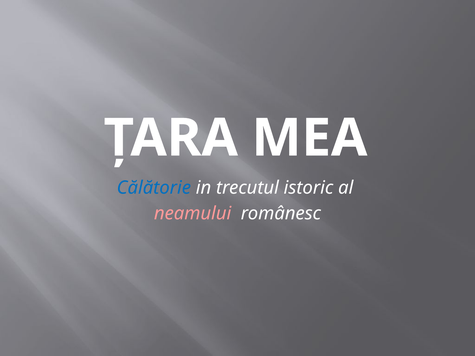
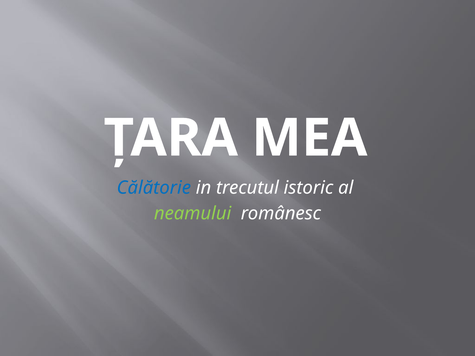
neamului colour: pink -> light green
